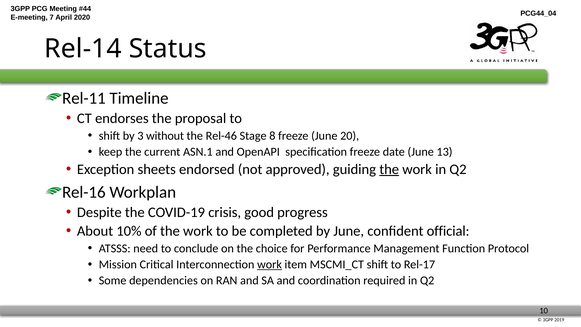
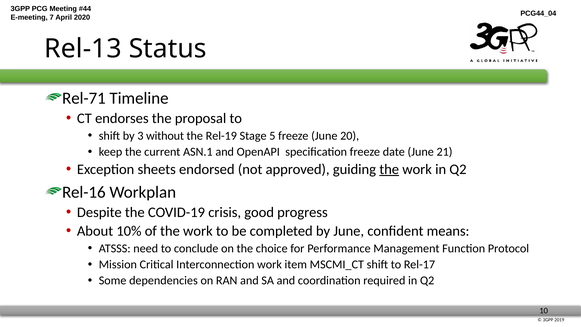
Rel-14: Rel-14 -> Rel-13
Rel-11: Rel-11 -> Rel-71
Rel-46: Rel-46 -> Rel-19
8: 8 -> 5
13: 13 -> 21
official: official -> means
work at (269, 264) underline: present -> none
